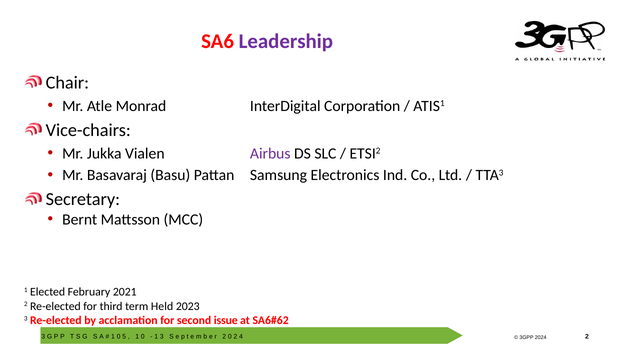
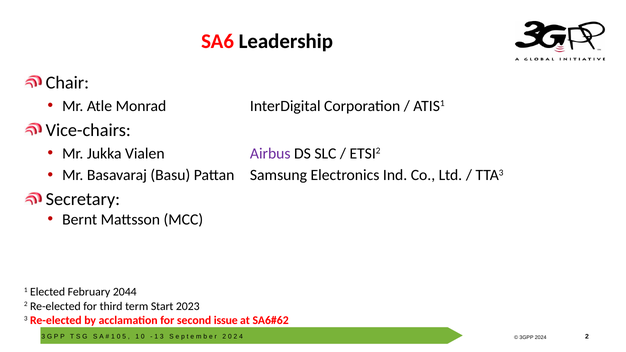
Leadership colour: purple -> black
2021: 2021 -> 2044
Held: Held -> Start
